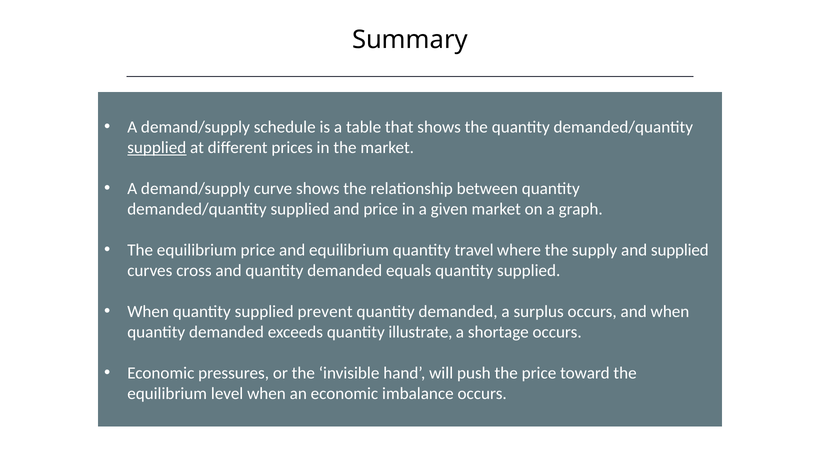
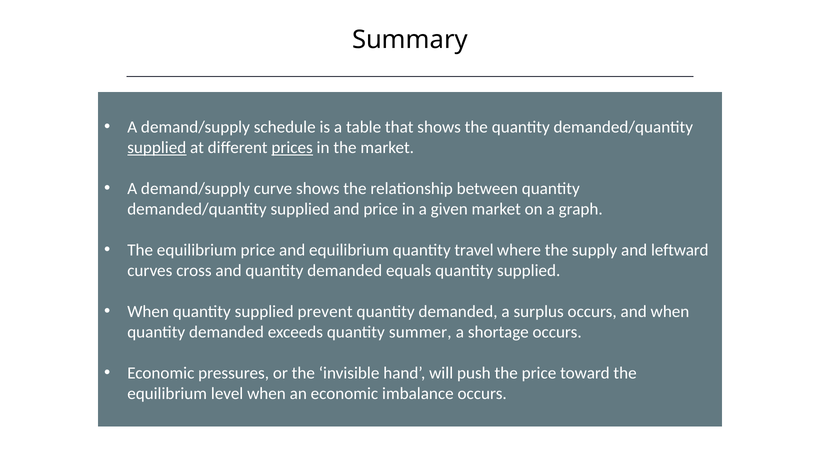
prices underline: none -> present
and supplied: supplied -> leftward
illustrate: illustrate -> summer
